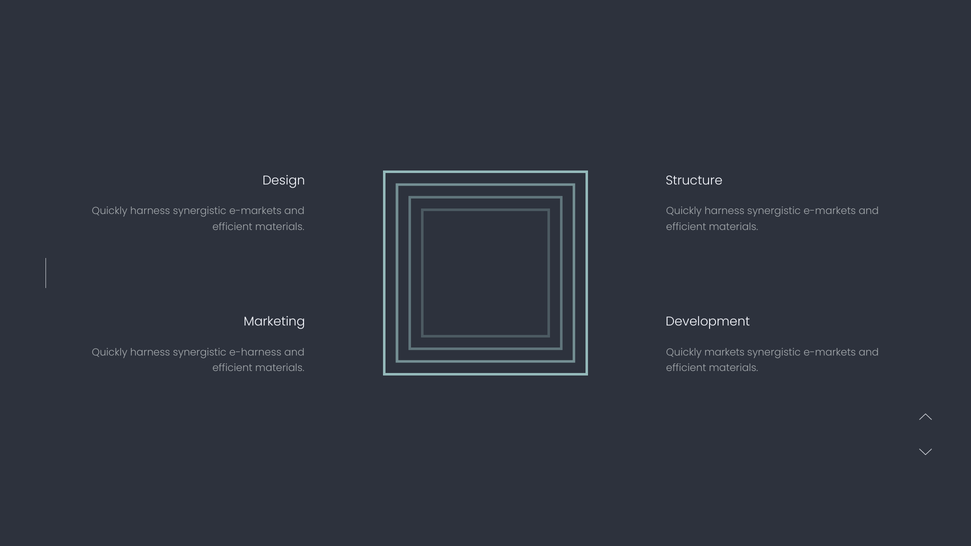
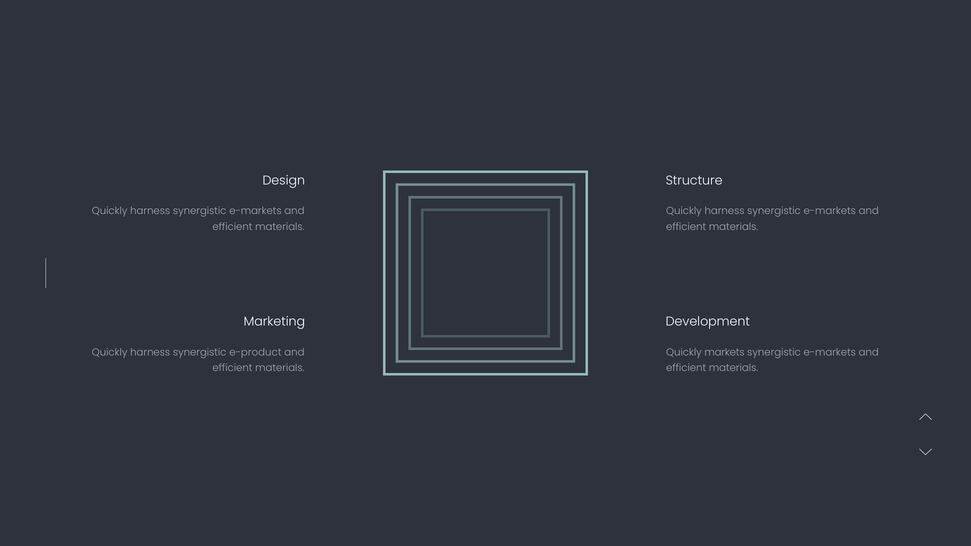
e-harness: e-harness -> e-product
